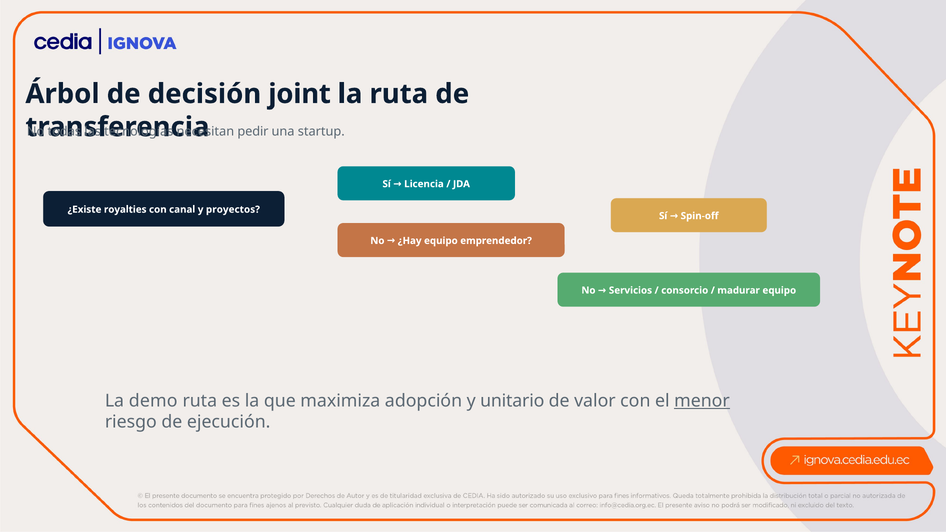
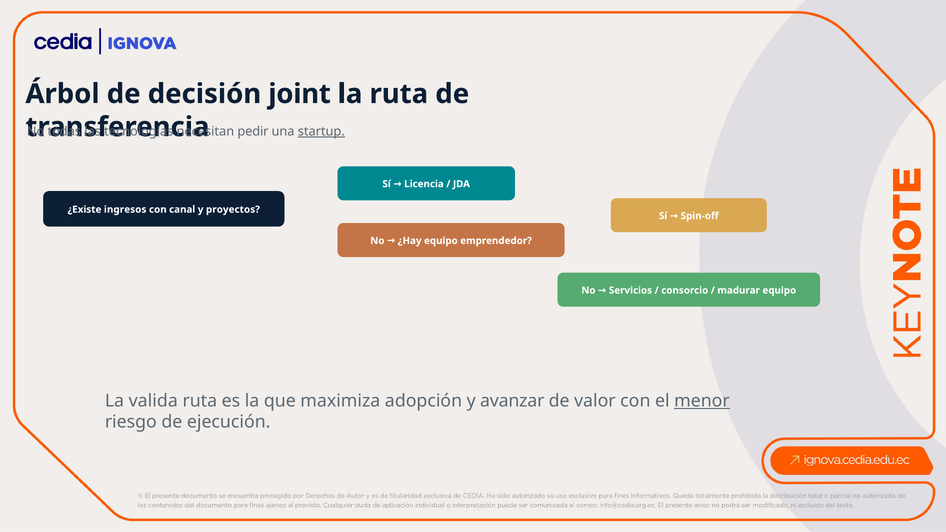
startup underline: none -> present
royalties: royalties -> ingresos
demo: demo -> valida
unitario: unitario -> avanzar
